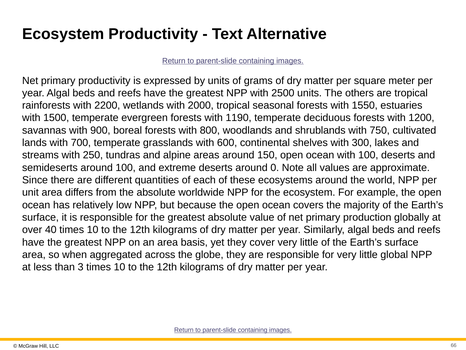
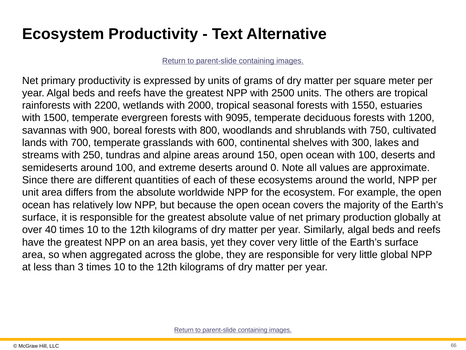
1190: 1190 -> 9095
